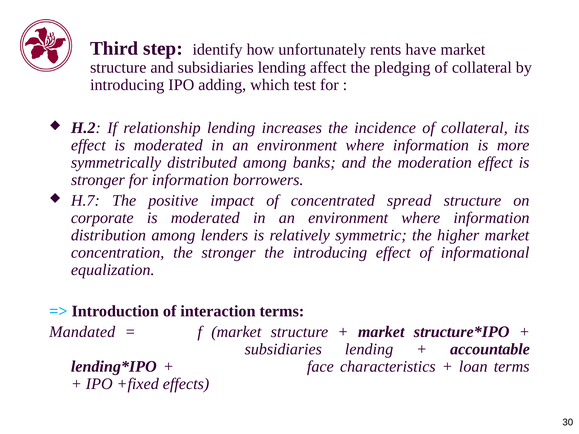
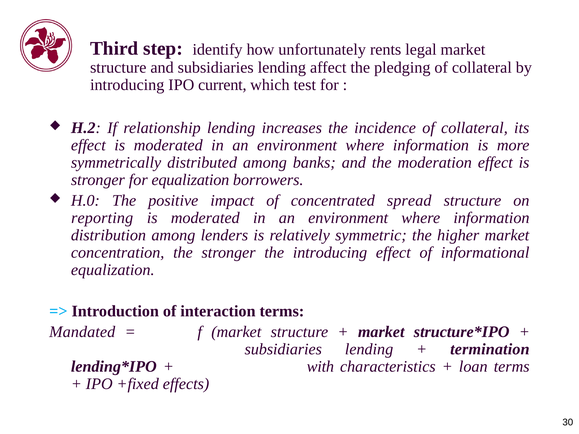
have: have -> legal
adding: adding -> current
for information: information -> equalization
H.7: H.7 -> H.0
corporate: corporate -> reporting
accountable: accountable -> termination
face: face -> with
